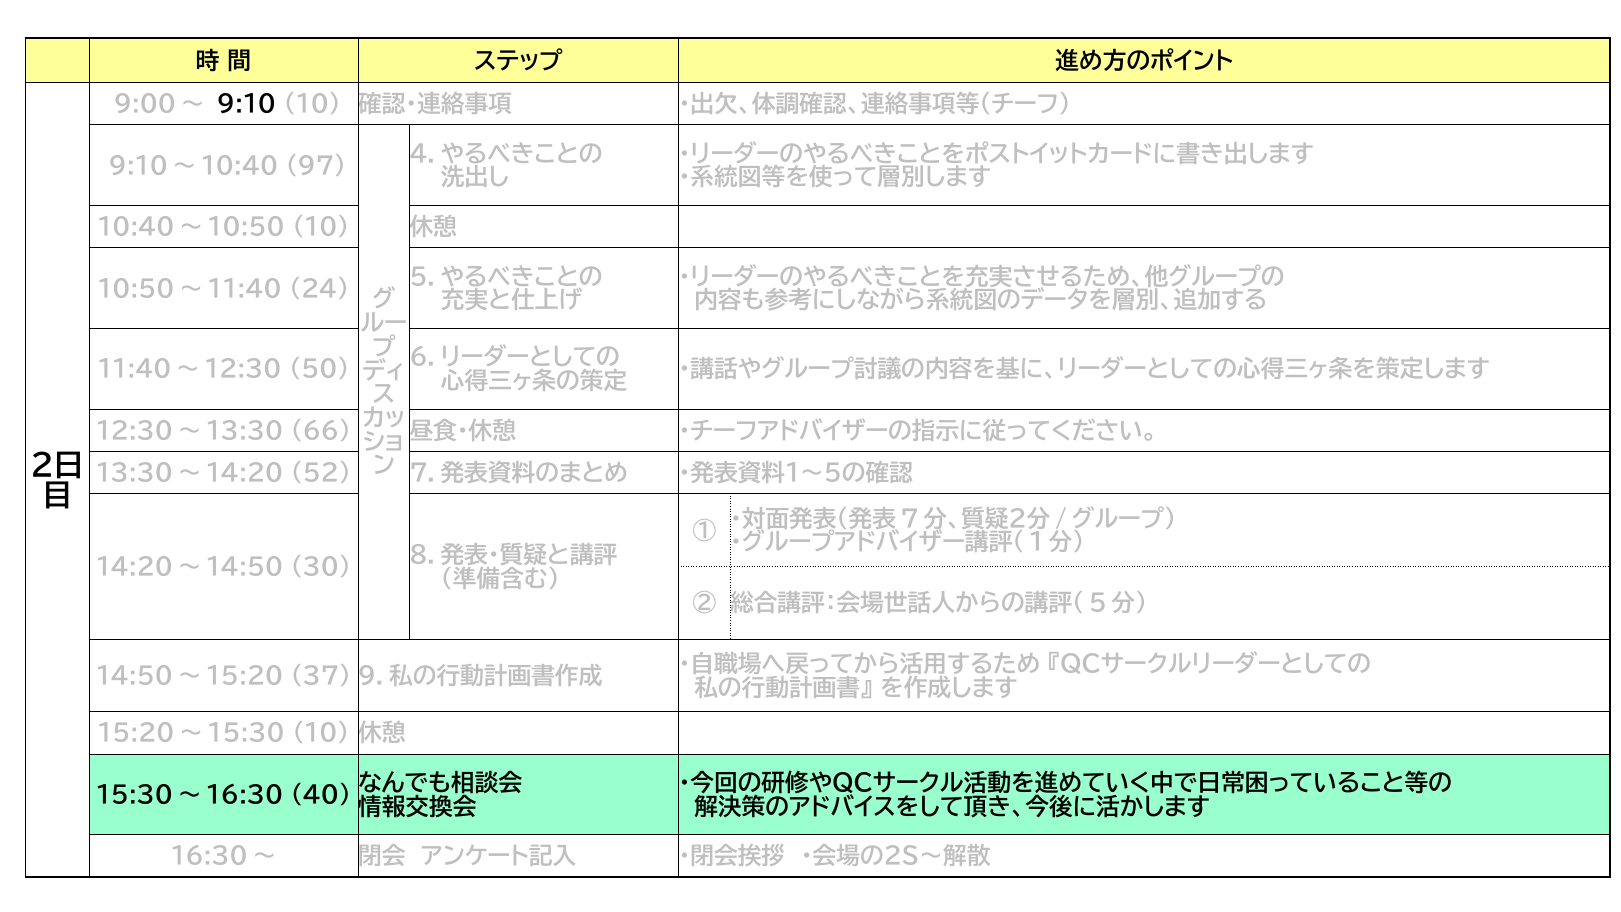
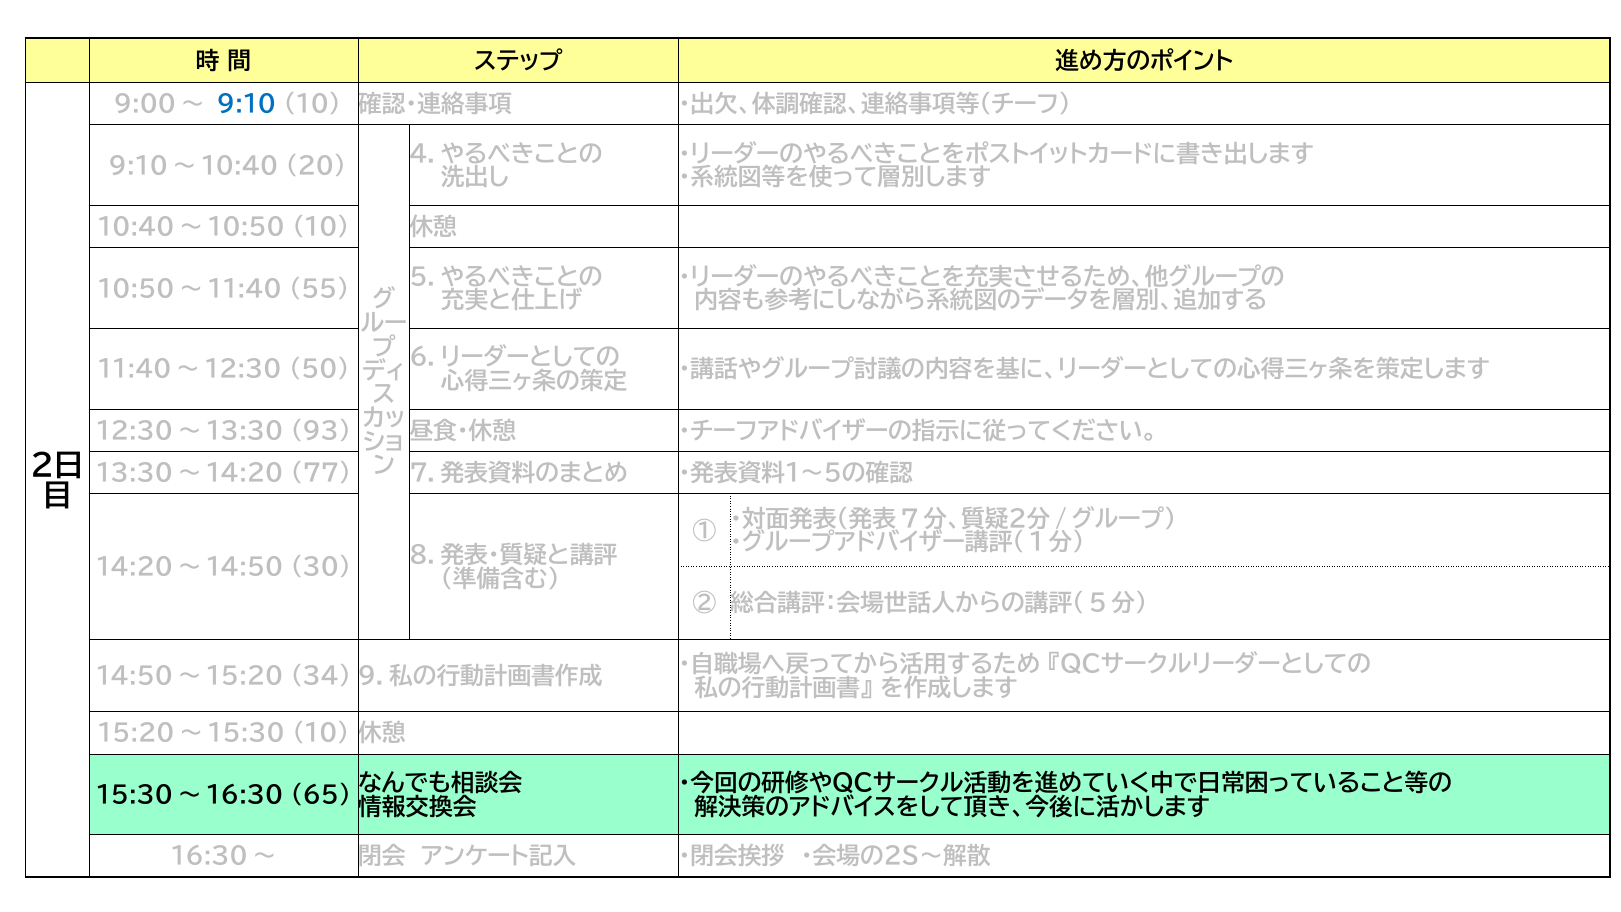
9:10 colour: black -> blue
97: 97 -> 20
24: 24 -> 55
66: 66 -> 93
52: 52 -> 77
37: 37 -> 34
40: 40 -> 65
